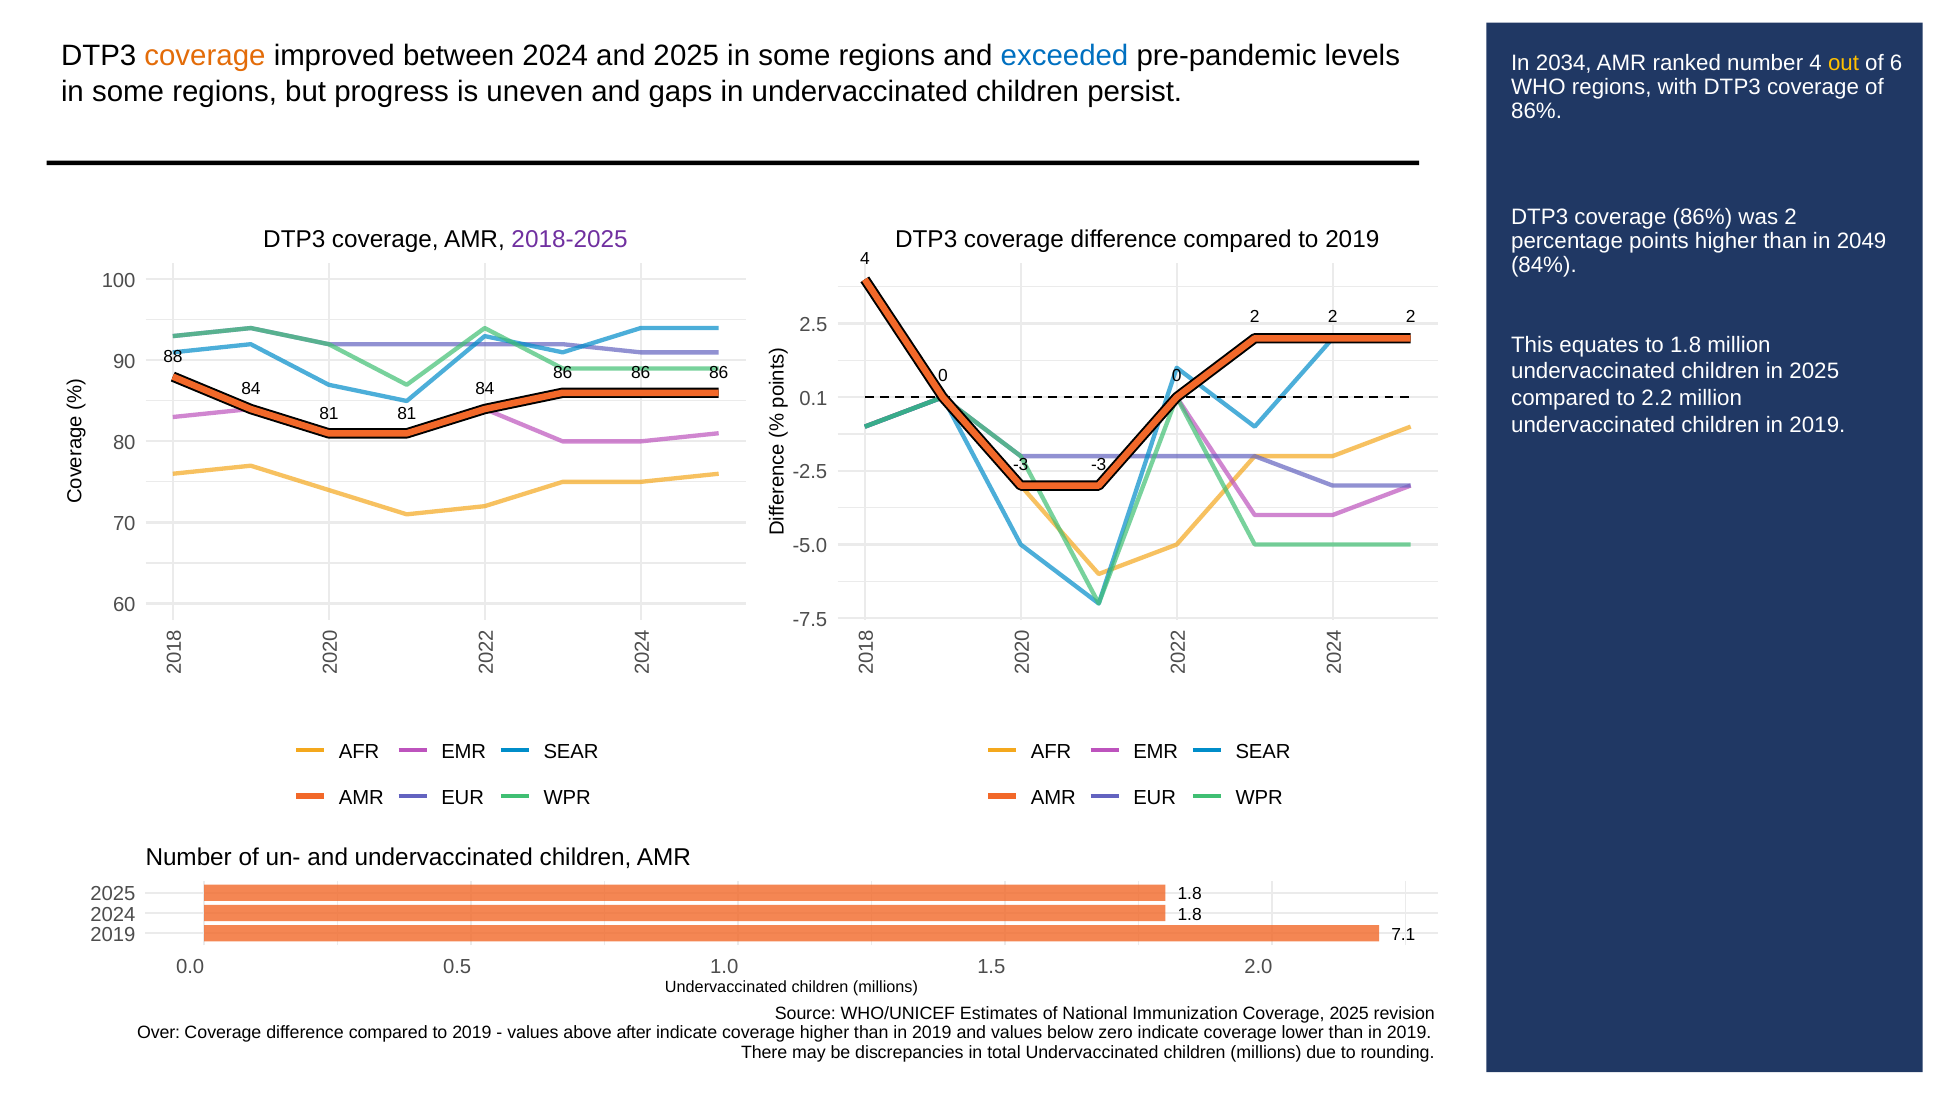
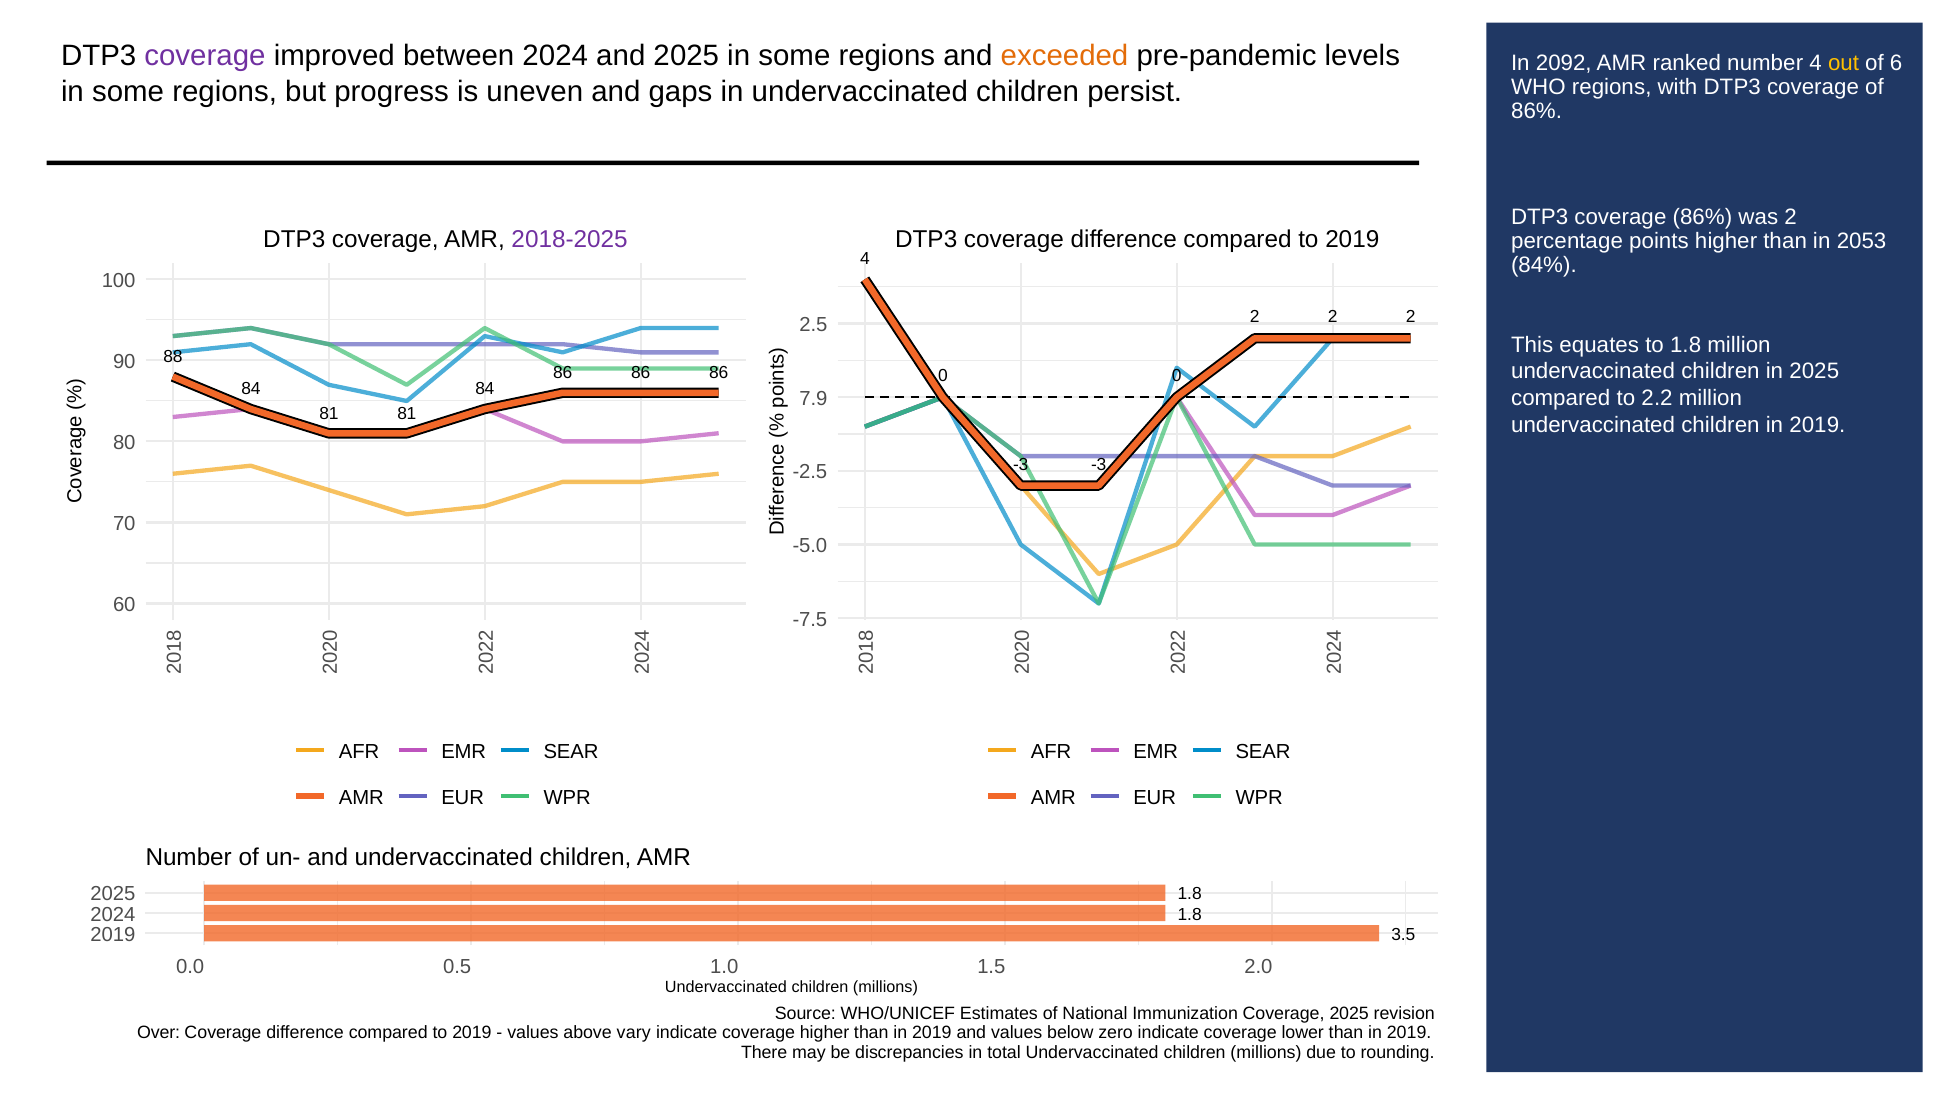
coverage at (205, 56) colour: orange -> purple
exceeded colour: blue -> orange
2034: 2034 -> 2092
2049: 2049 -> 2053
0.1: 0.1 -> 7.9
7.1: 7.1 -> 3.5
after: after -> vary
